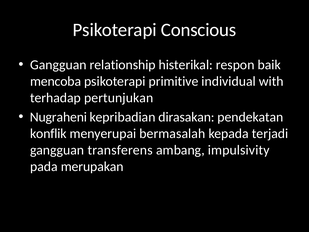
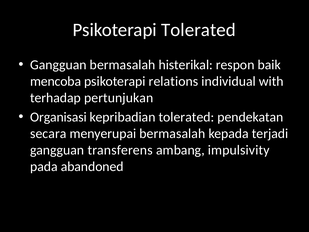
Psikoterapi Conscious: Conscious -> Tolerated
Gangguan relationship: relationship -> bermasalah
primitive: primitive -> relations
Nugraheni: Nugraheni -> Organisasi
kepribadian dirasakan: dirasakan -> tolerated
konflik: konflik -> secara
merupakan: merupakan -> abandoned
